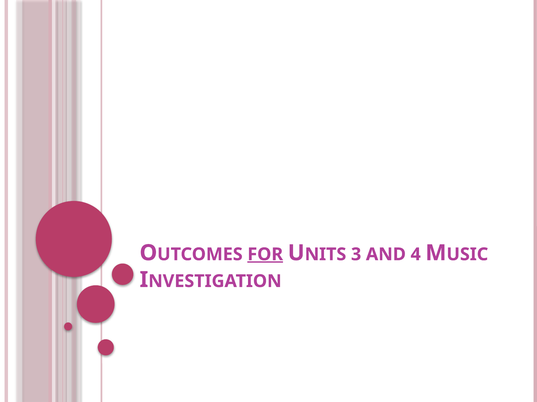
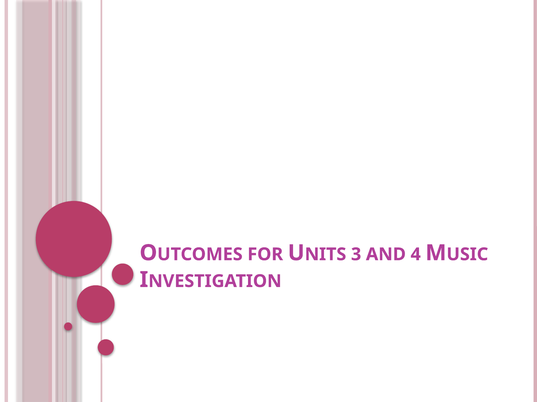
FOR underline: present -> none
